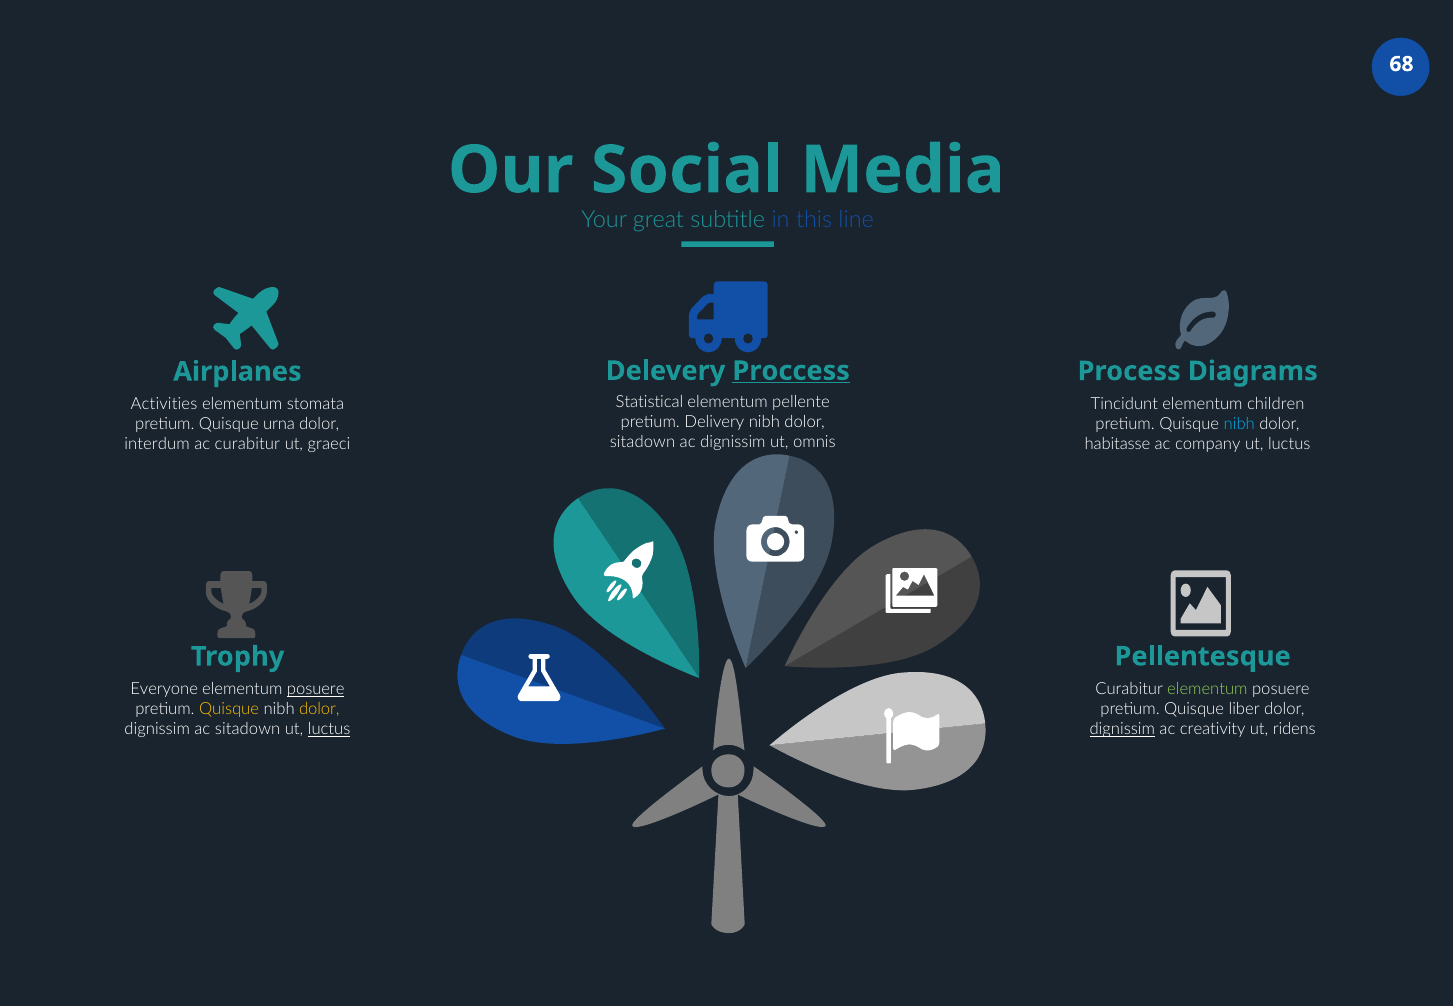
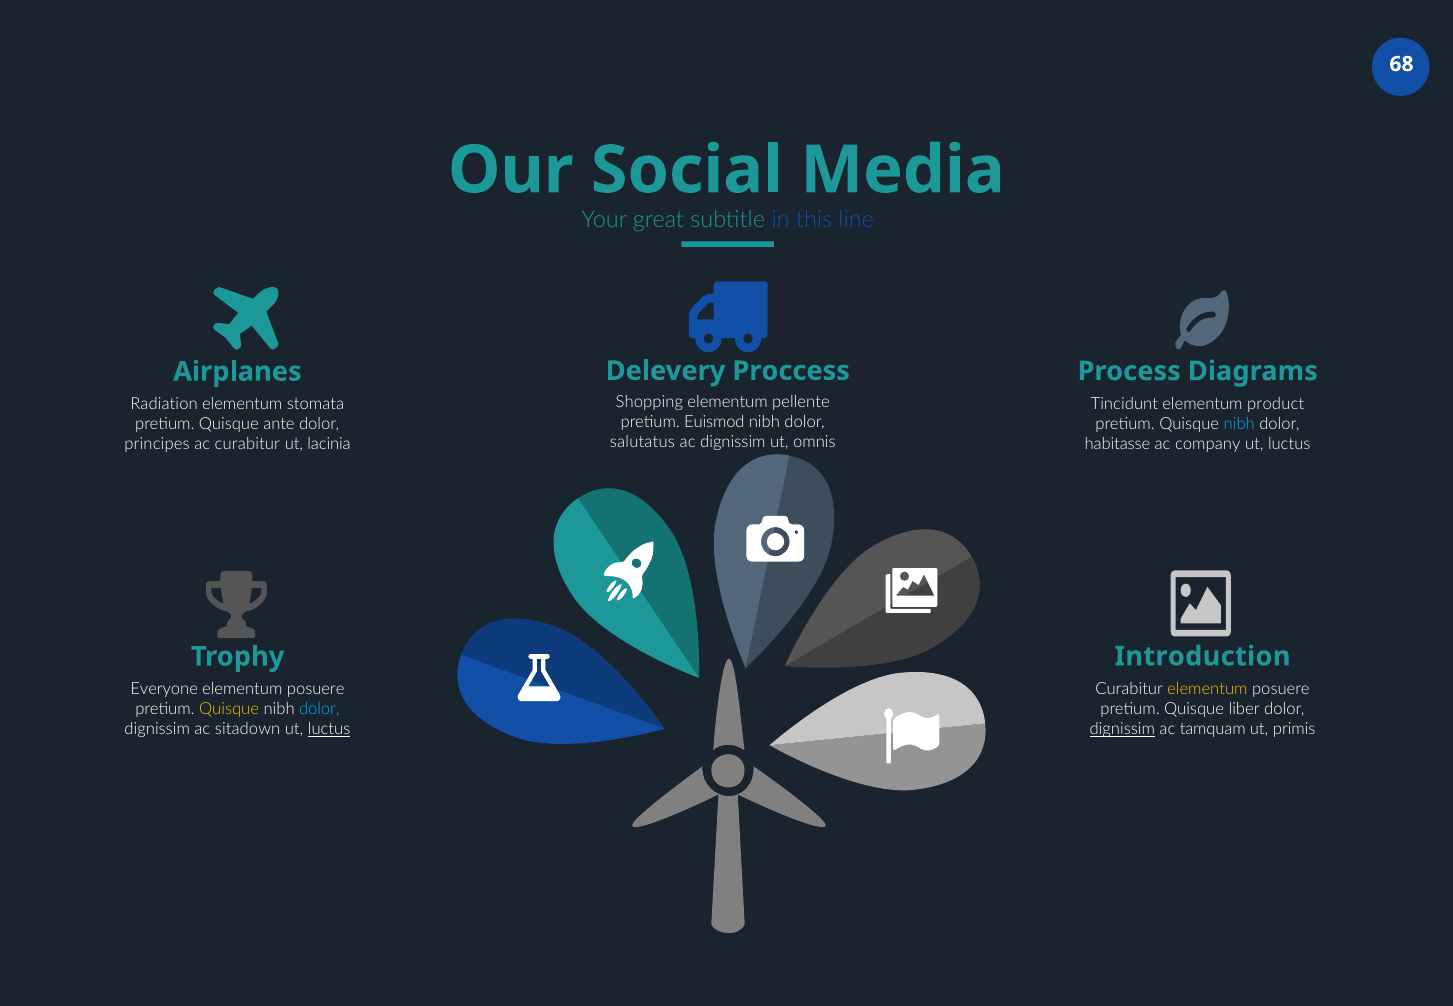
Proccess underline: present -> none
Statistical: Statistical -> Shopping
children: children -> product
Activities: Activities -> Radiation
Delivery: Delivery -> Euismod
urna: urna -> ante
sitadown at (642, 442): sitadown -> salutatus
interdum: interdum -> principes
graeci: graeci -> lacinia
Pellentesque: Pellentesque -> Introduction
elementum at (1207, 689) colour: light green -> yellow
posuere at (316, 689) underline: present -> none
dolor at (319, 709) colour: yellow -> light blue
creativity: creativity -> tamquam
ridens: ridens -> primis
